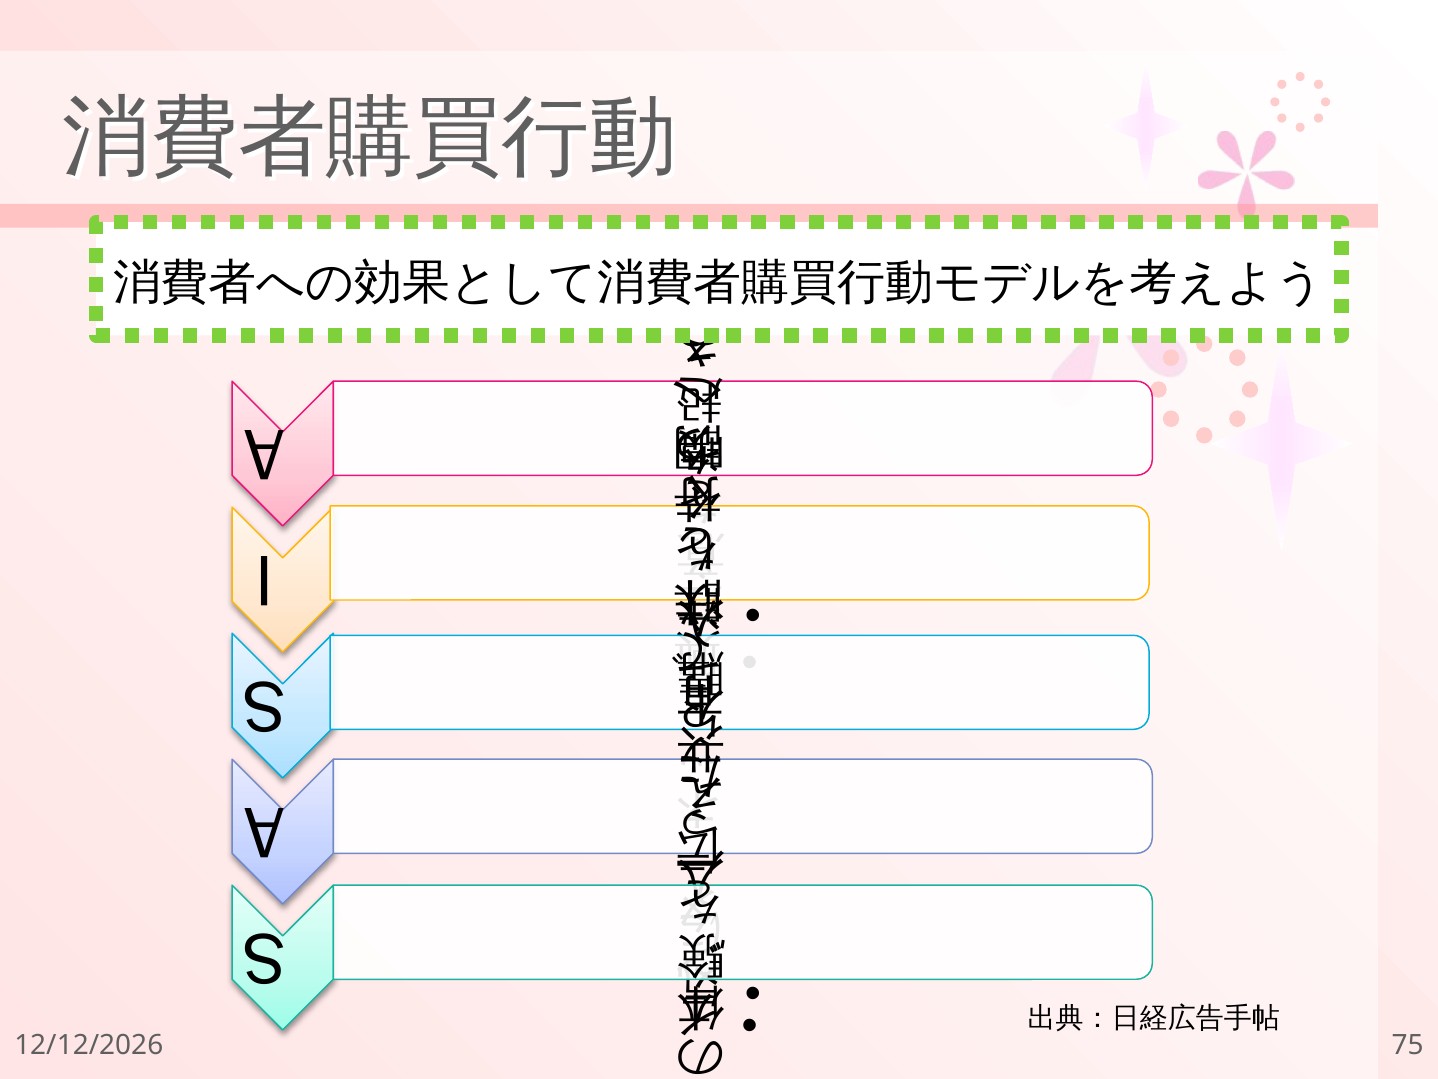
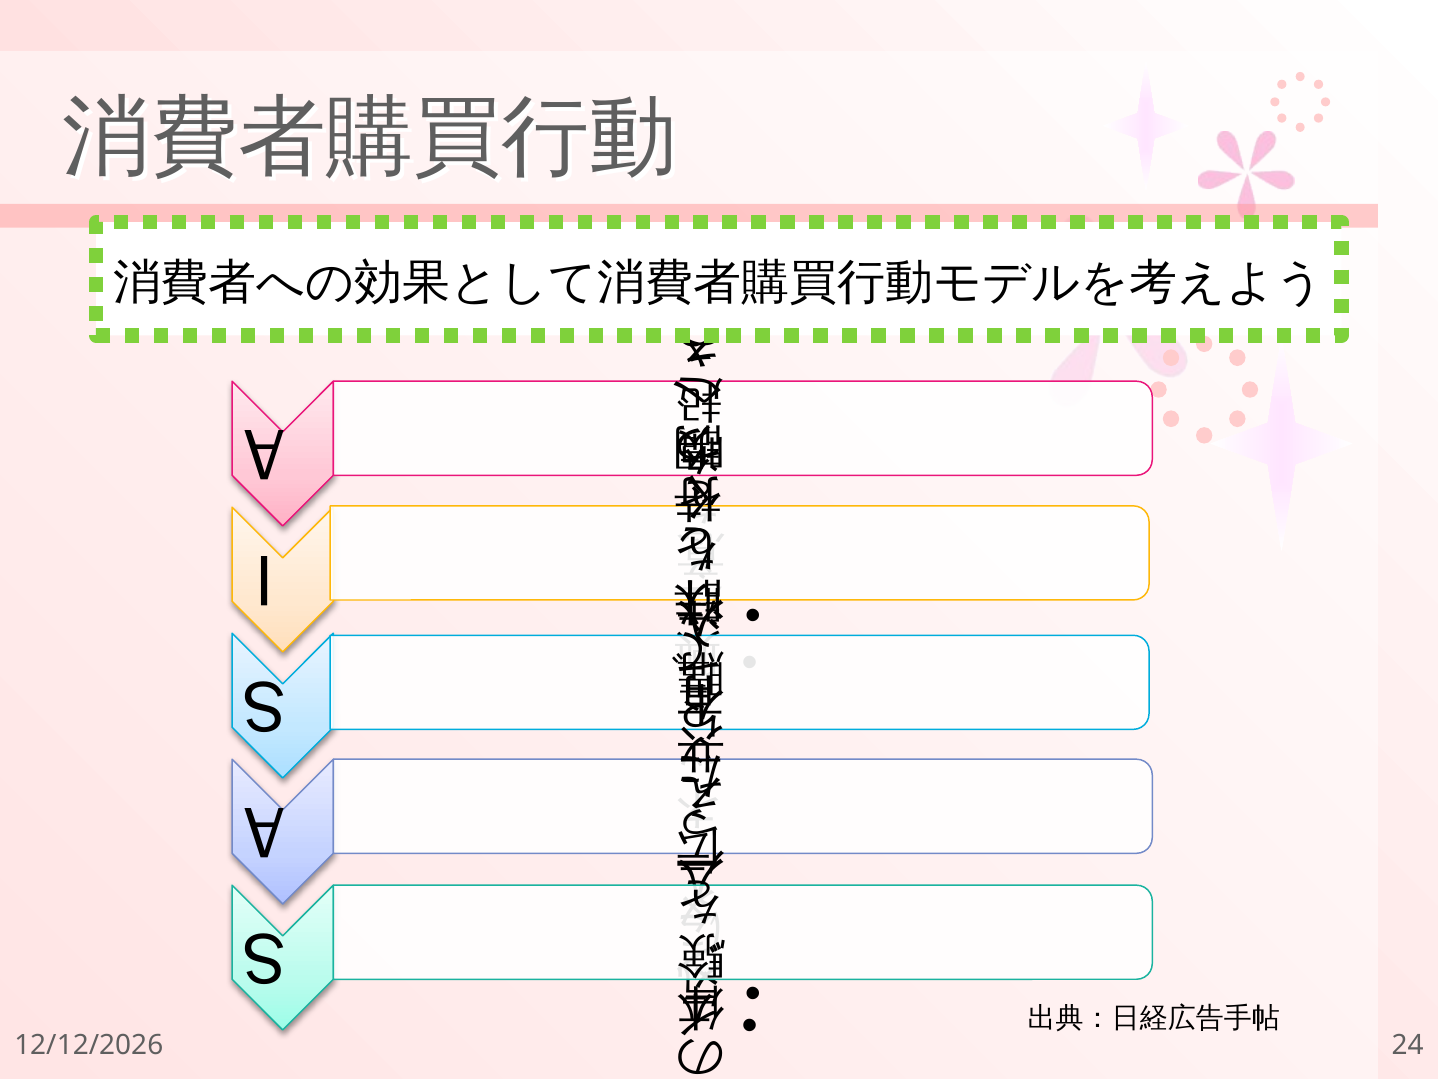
75: 75 -> 24
